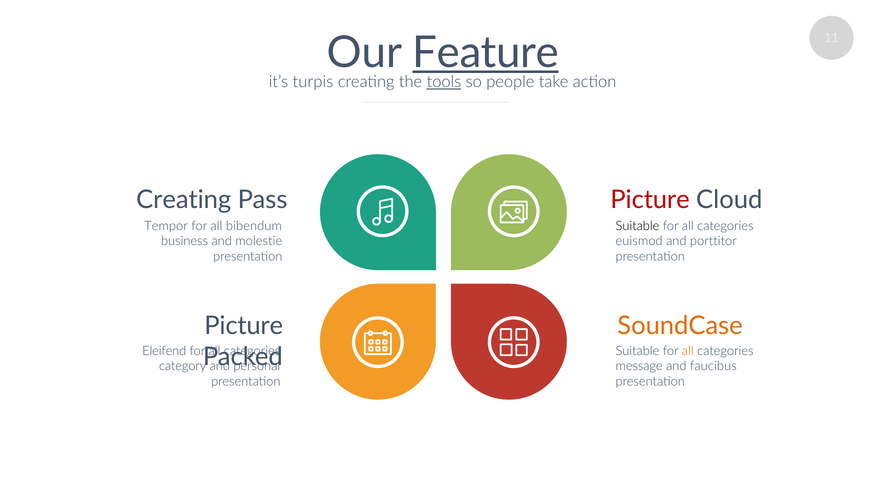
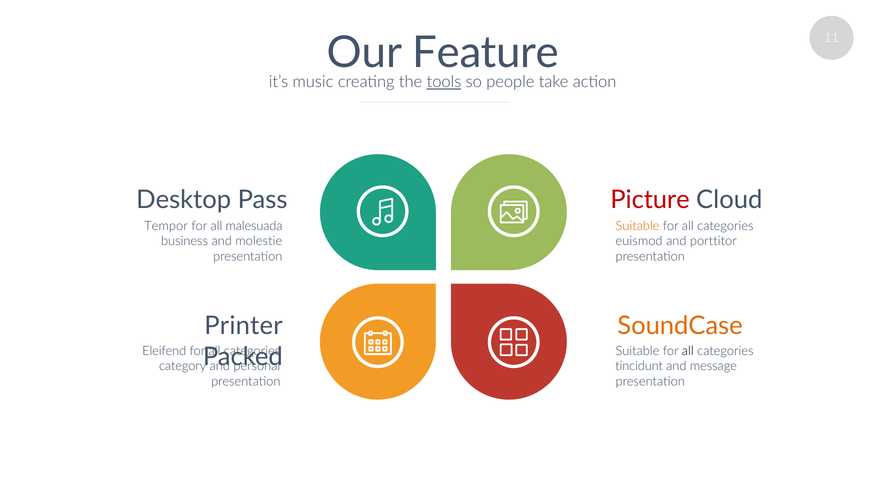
Feature underline: present -> none
turpis: turpis -> music
Creating at (184, 200): Creating -> Desktop
bibendum: bibendum -> malesuada
Suitable at (637, 226) colour: black -> orange
Picture at (244, 326): Picture -> Printer
all at (688, 351) colour: orange -> black
message: message -> tincidunt
faucibus: faucibus -> message
